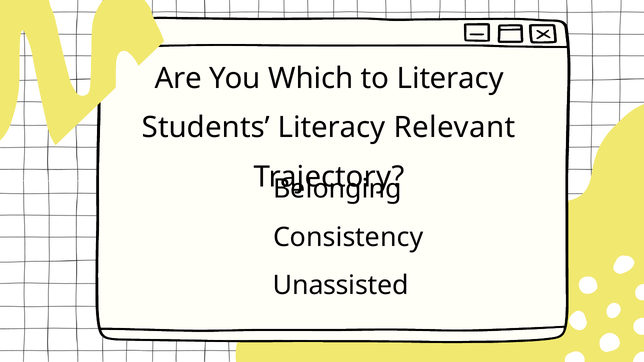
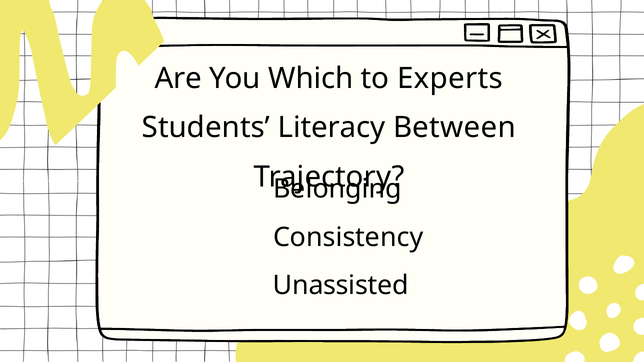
to Literacy: Literacy -> Experts
Relevant: Relevant -> Between
